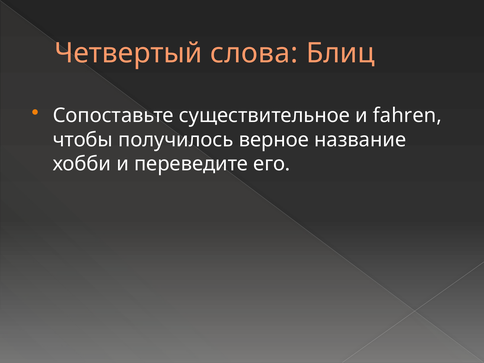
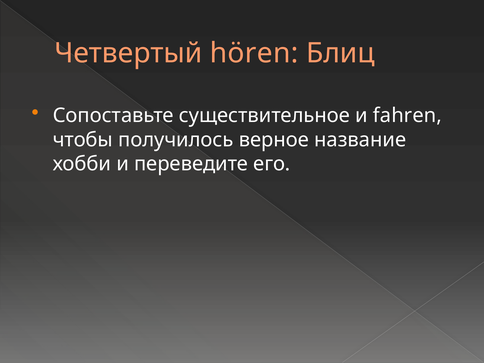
слова: слова -> hören
